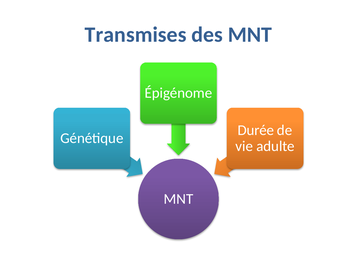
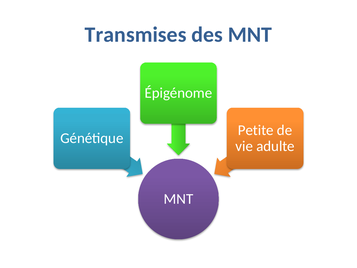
Durée: Durée -> Petite
